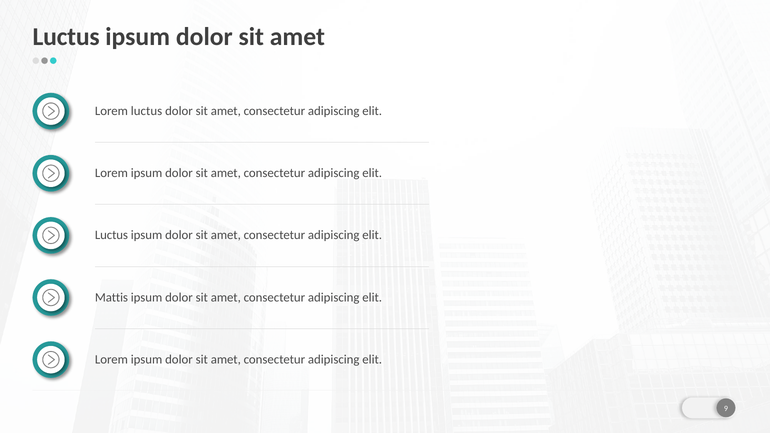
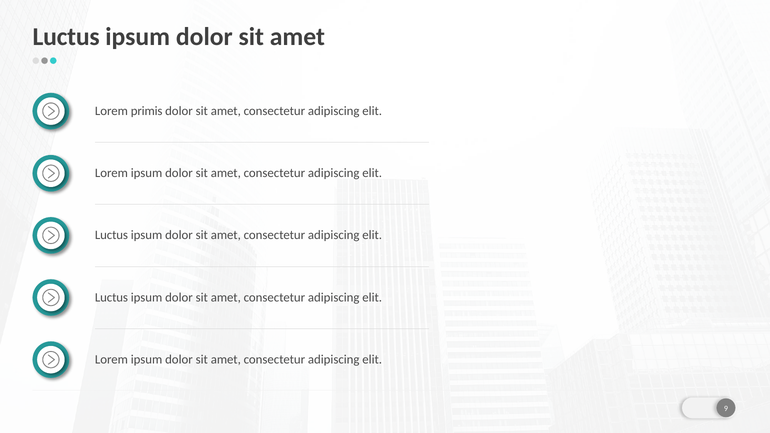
Lorem luctus: luctus -> primis
Mattis at (111, 297): Mattis -> Luctus
